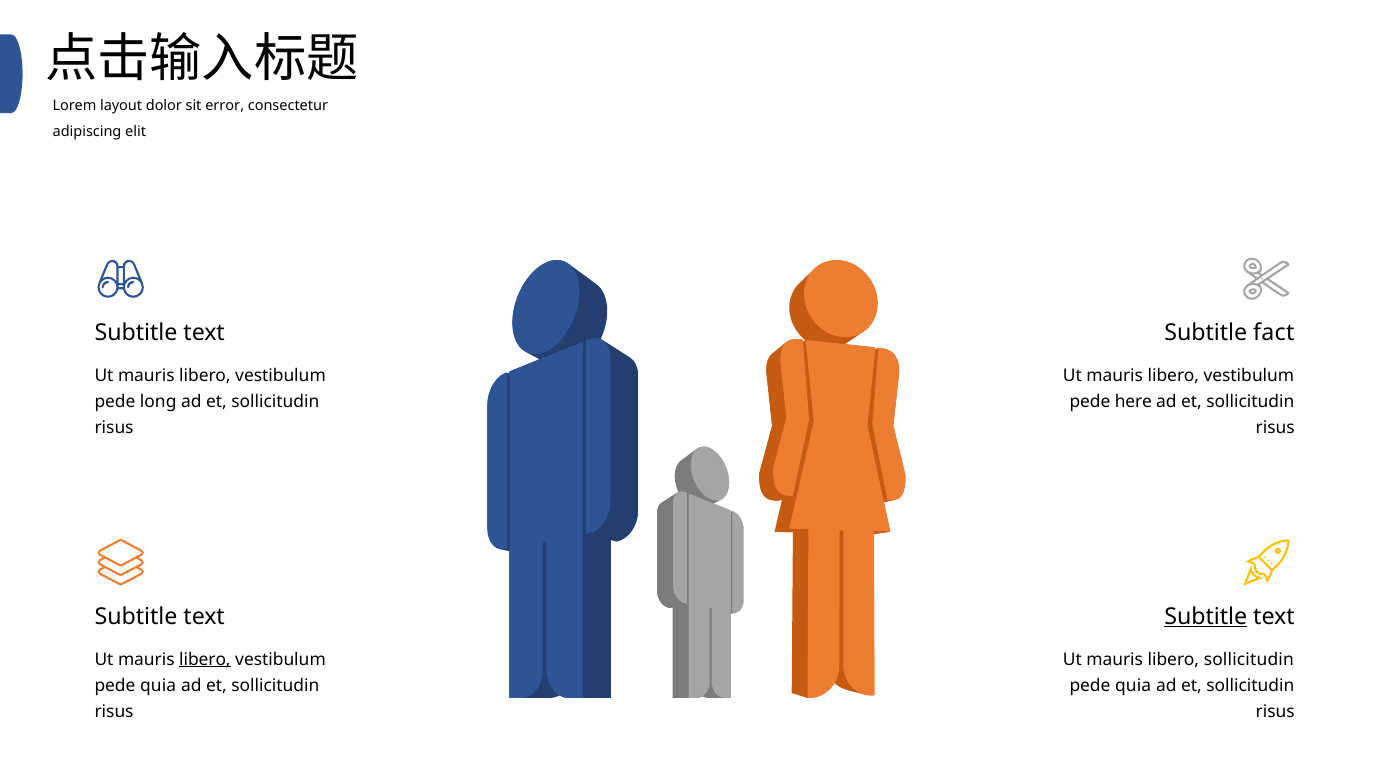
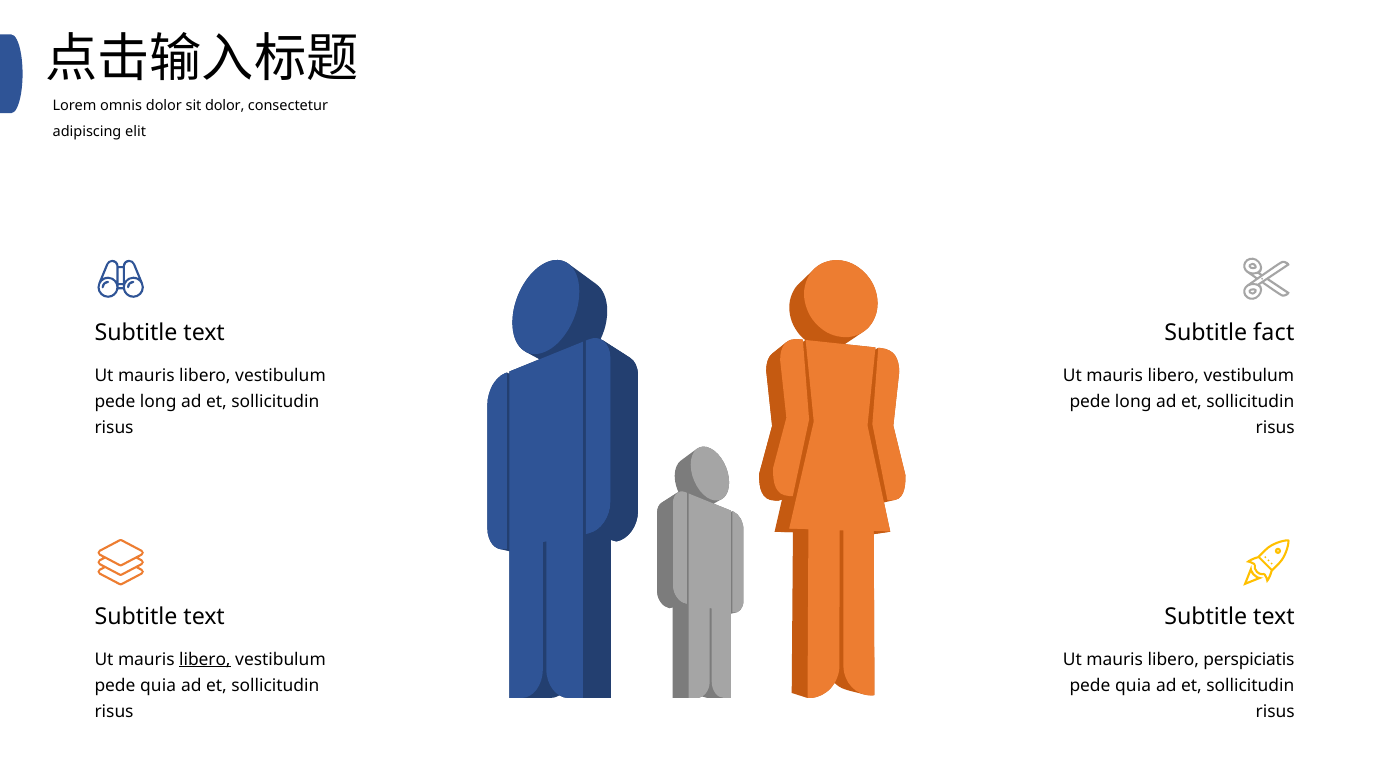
layout: layout -> omnis
sit error: error -> dolor
here at (1133, 402): here -> long
Subtitle at (1206, 616) underline: present -> none
libero sollicitudin: sollicitudin -> perspiciatis
